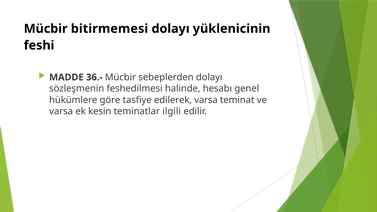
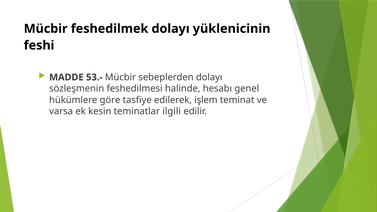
bitirmemesi: bitirmemesi -> feshedilmek
36.-: 36.- -> 53.-
edilerek varsa: varsa -> işlem
